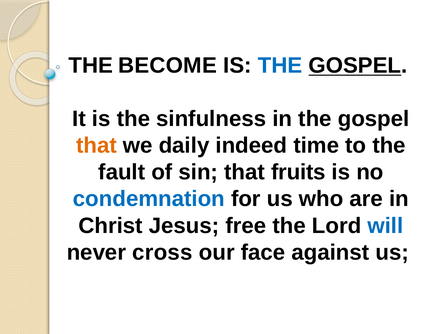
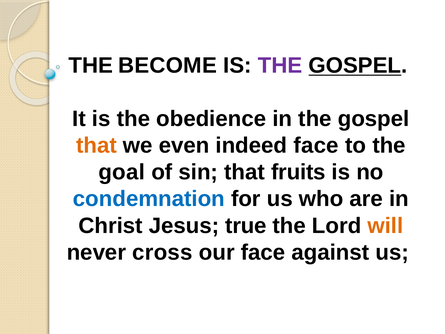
THE at (280, 65) colour: blue -> purple
sinfulness: sinfulness -> obedience
daily: daily -> even
indeed time: time -> face
fault: fault -> goal
free: free -> true
will colour: blue -> orange
